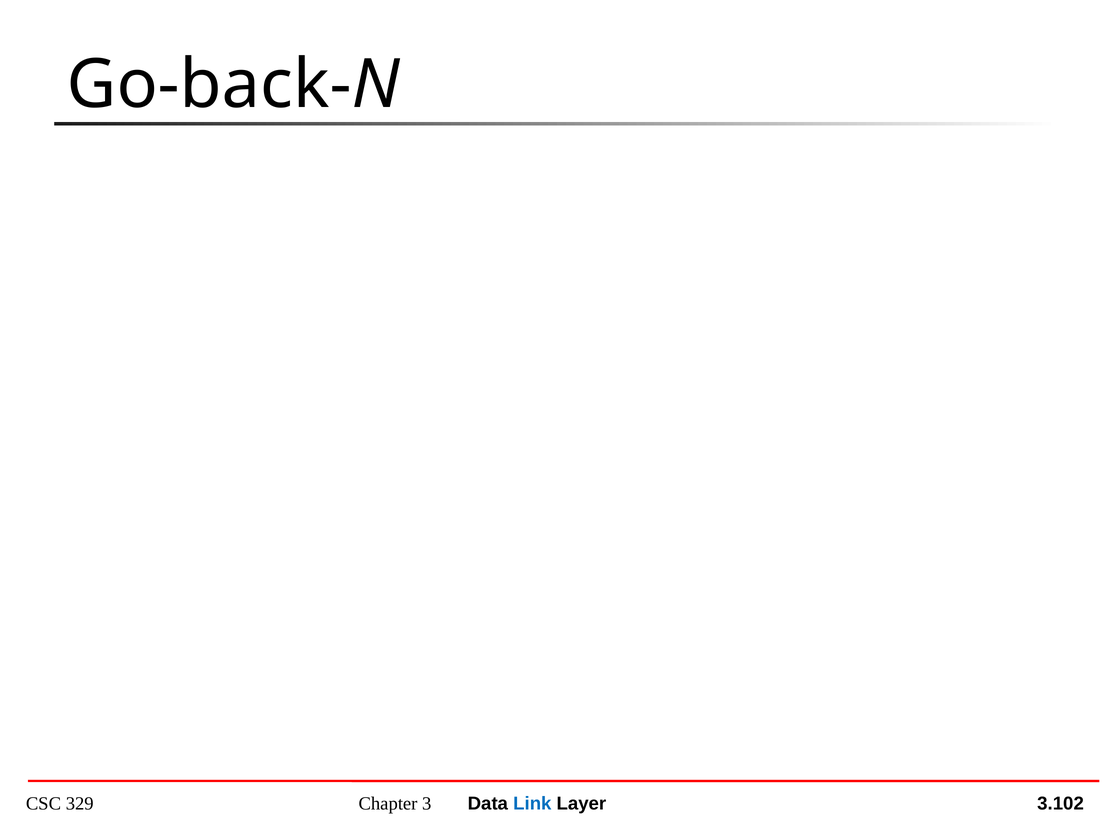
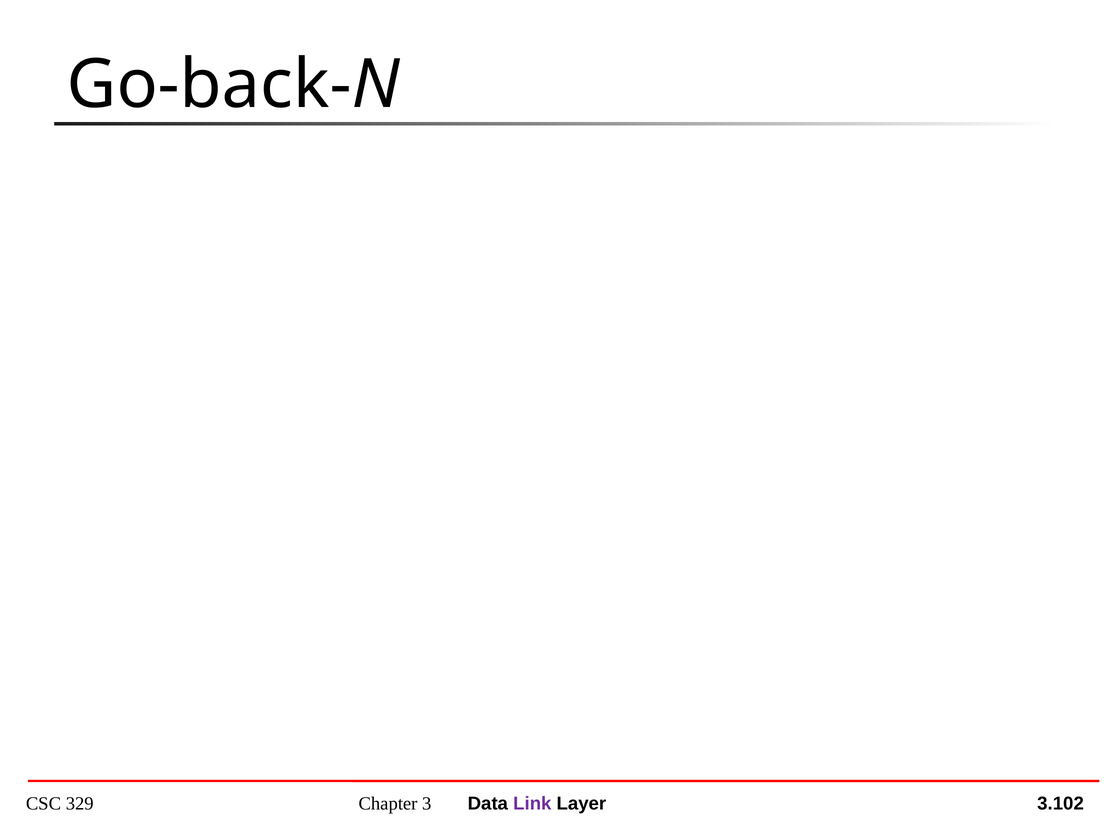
Link at (532, 804) colour: blue -> purple
